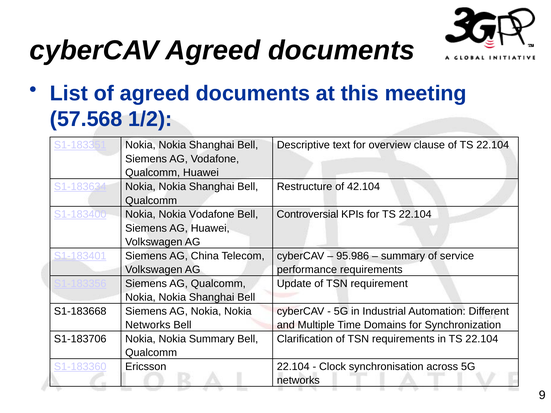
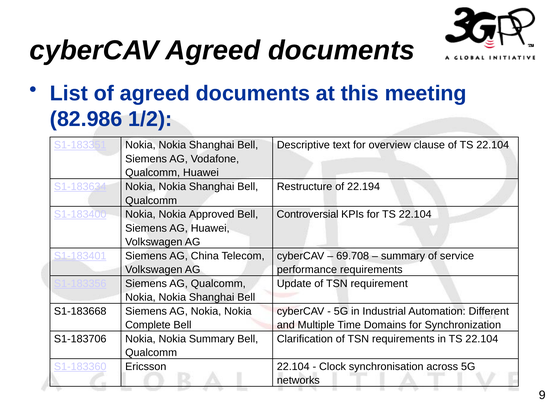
57.568: 57.568 -> 82.986
42.104: 42.104 -> 22.194
Nokia Vodafone: Vodafone -> Approved
95.986: 95.986 -> 69.708
Networks at (148, 325): Networks -> Complete
